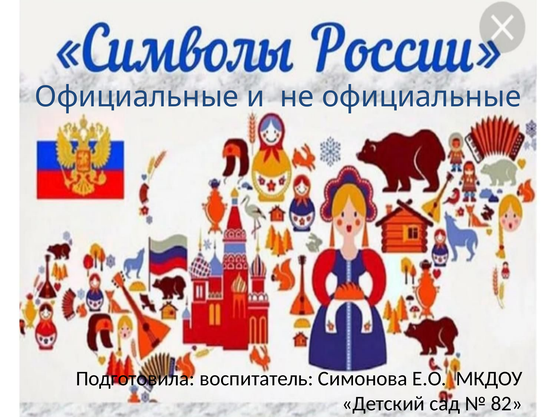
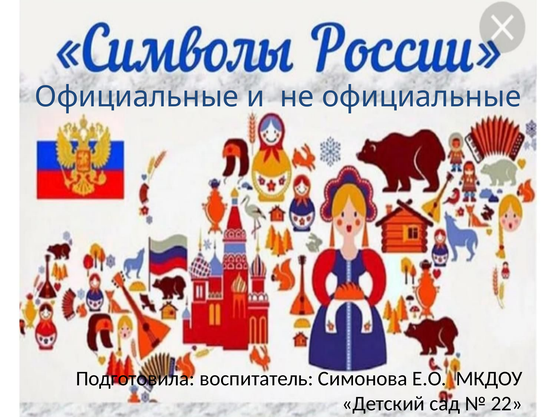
82: 82 -> 22
